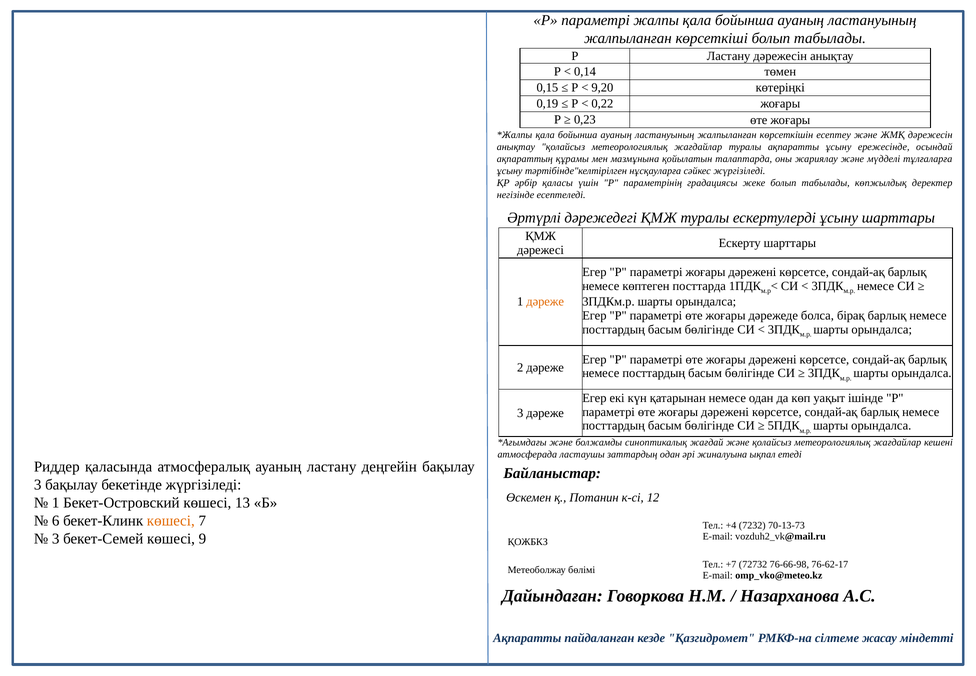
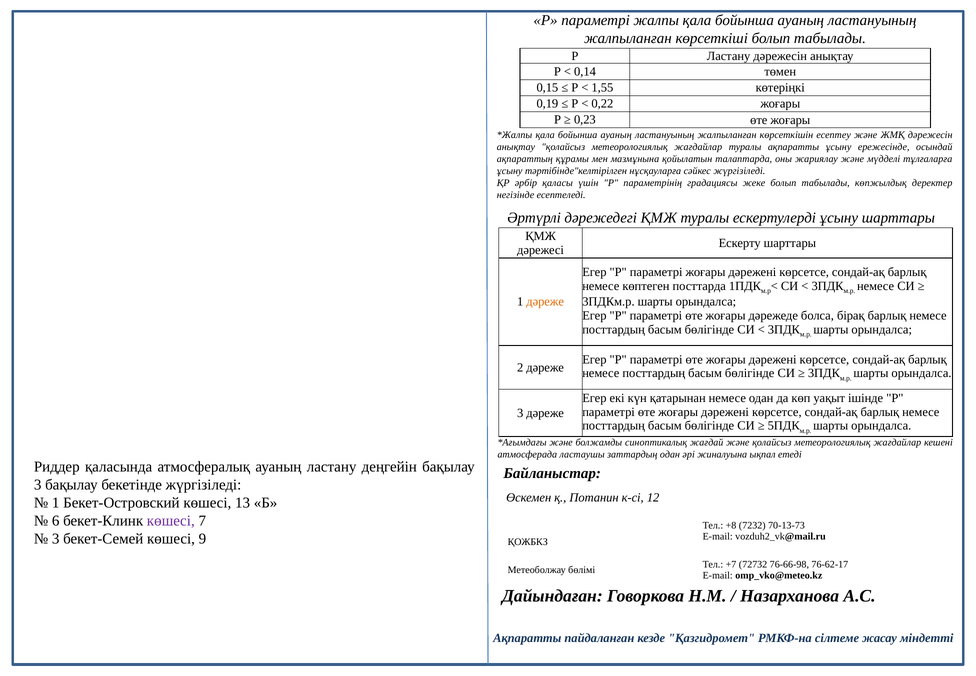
9,20: 9,20 -> 1,55
көшесі at (171, 520) colour: orange -> purple
+4: +4 -> +8
